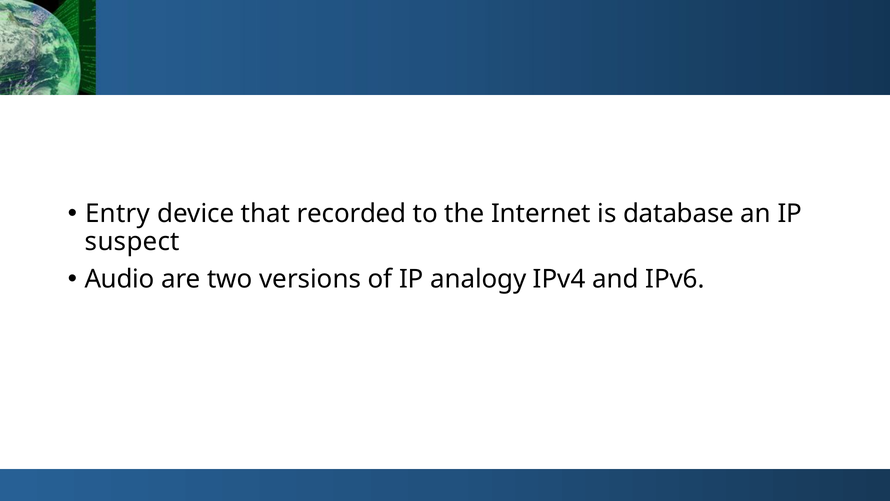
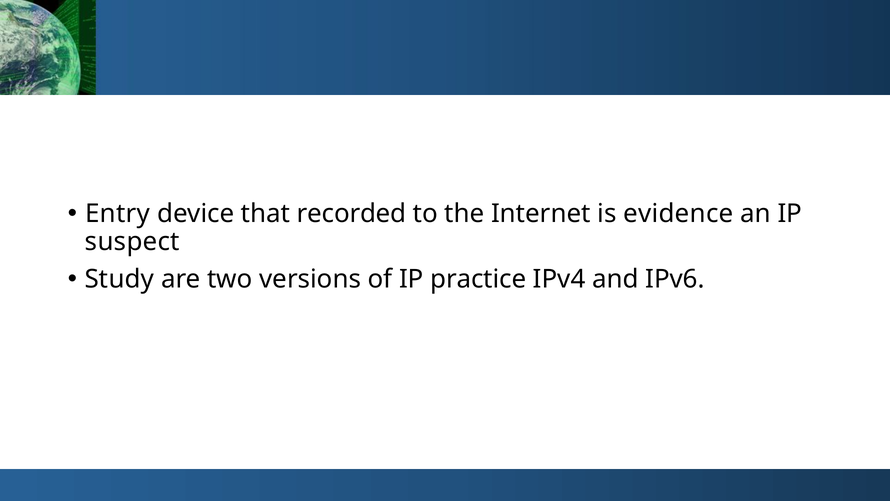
database: database -> evidence
Audio: Audio -> Study
analogy: analogy -> practice
